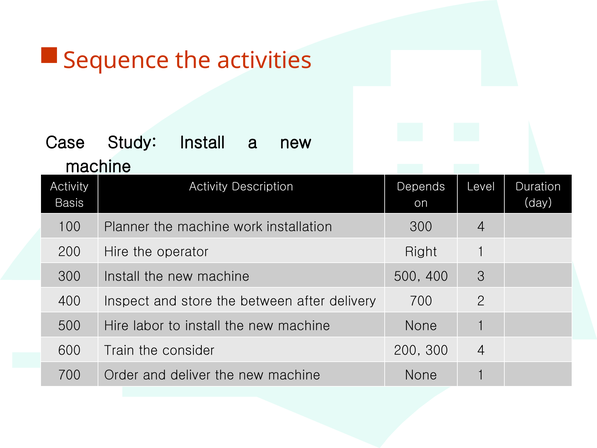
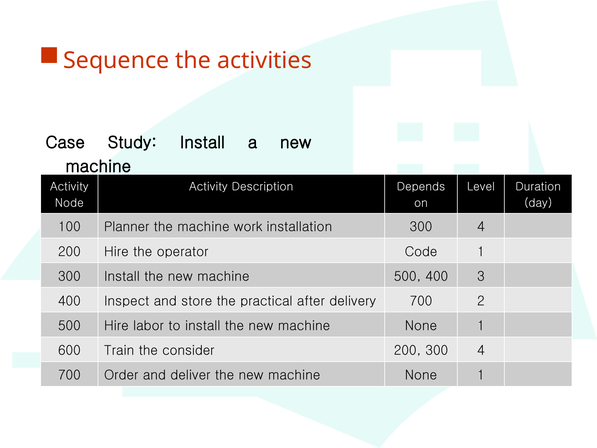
Basis: Basis -> Node
Right: Right -> Code
between: between -> practical
